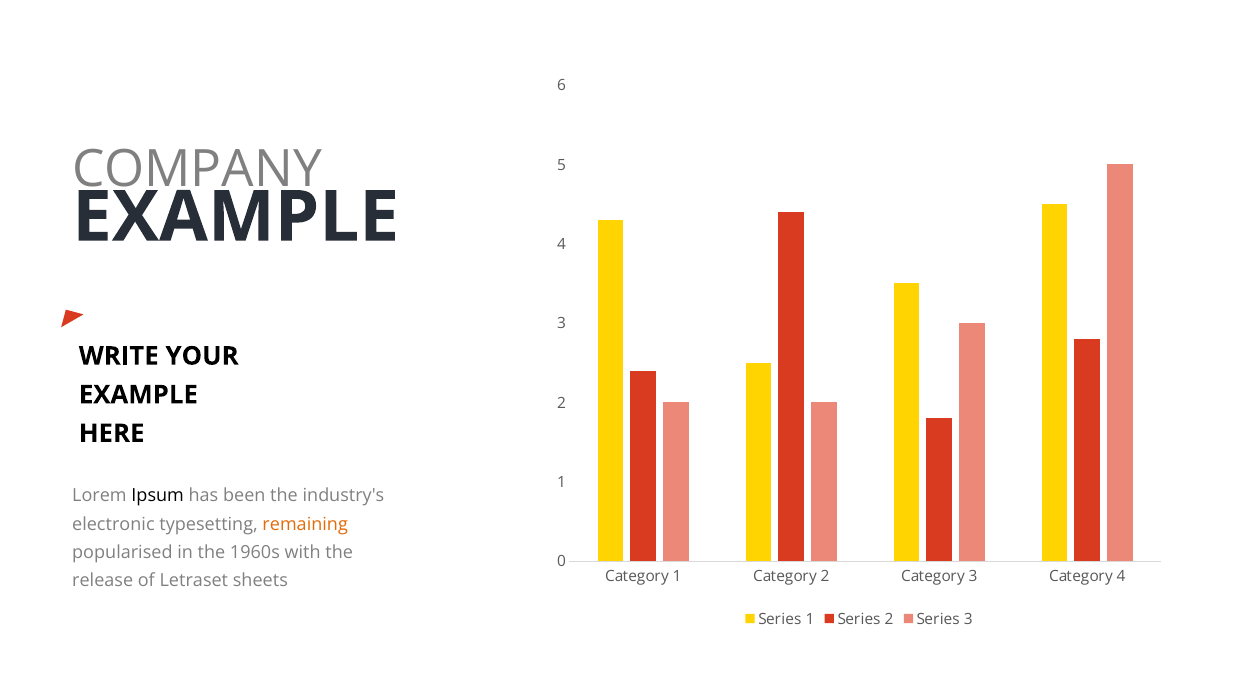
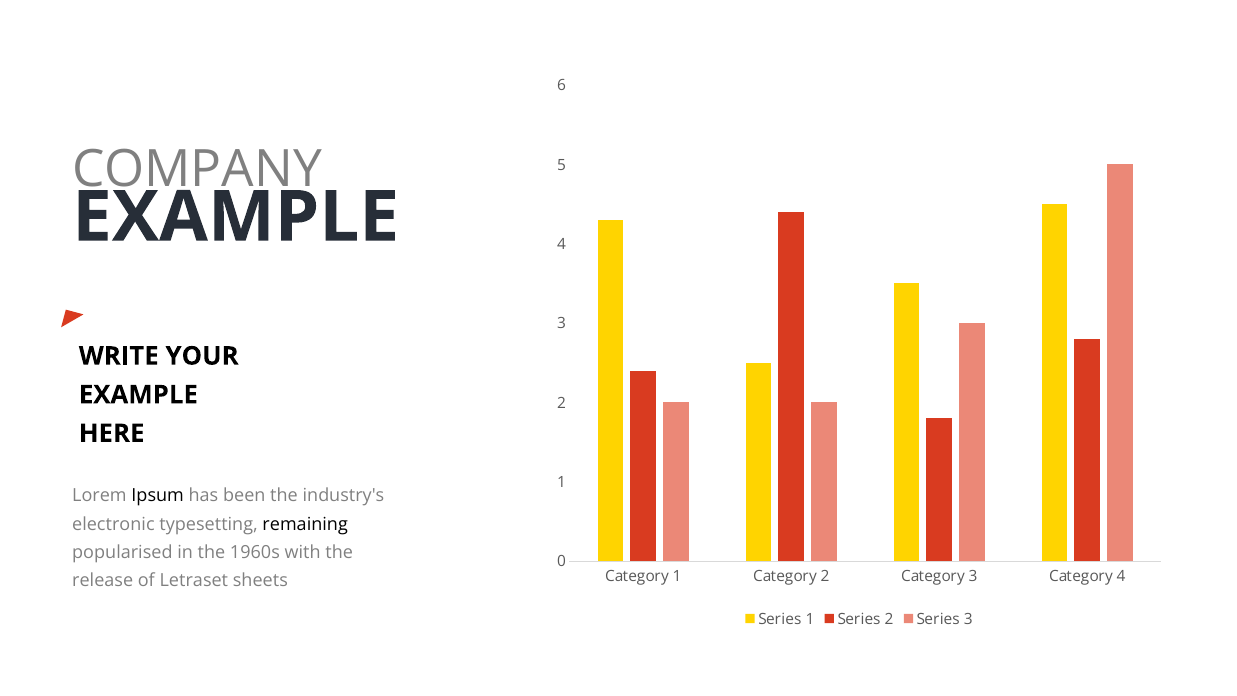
remaining colour: orange -> black
